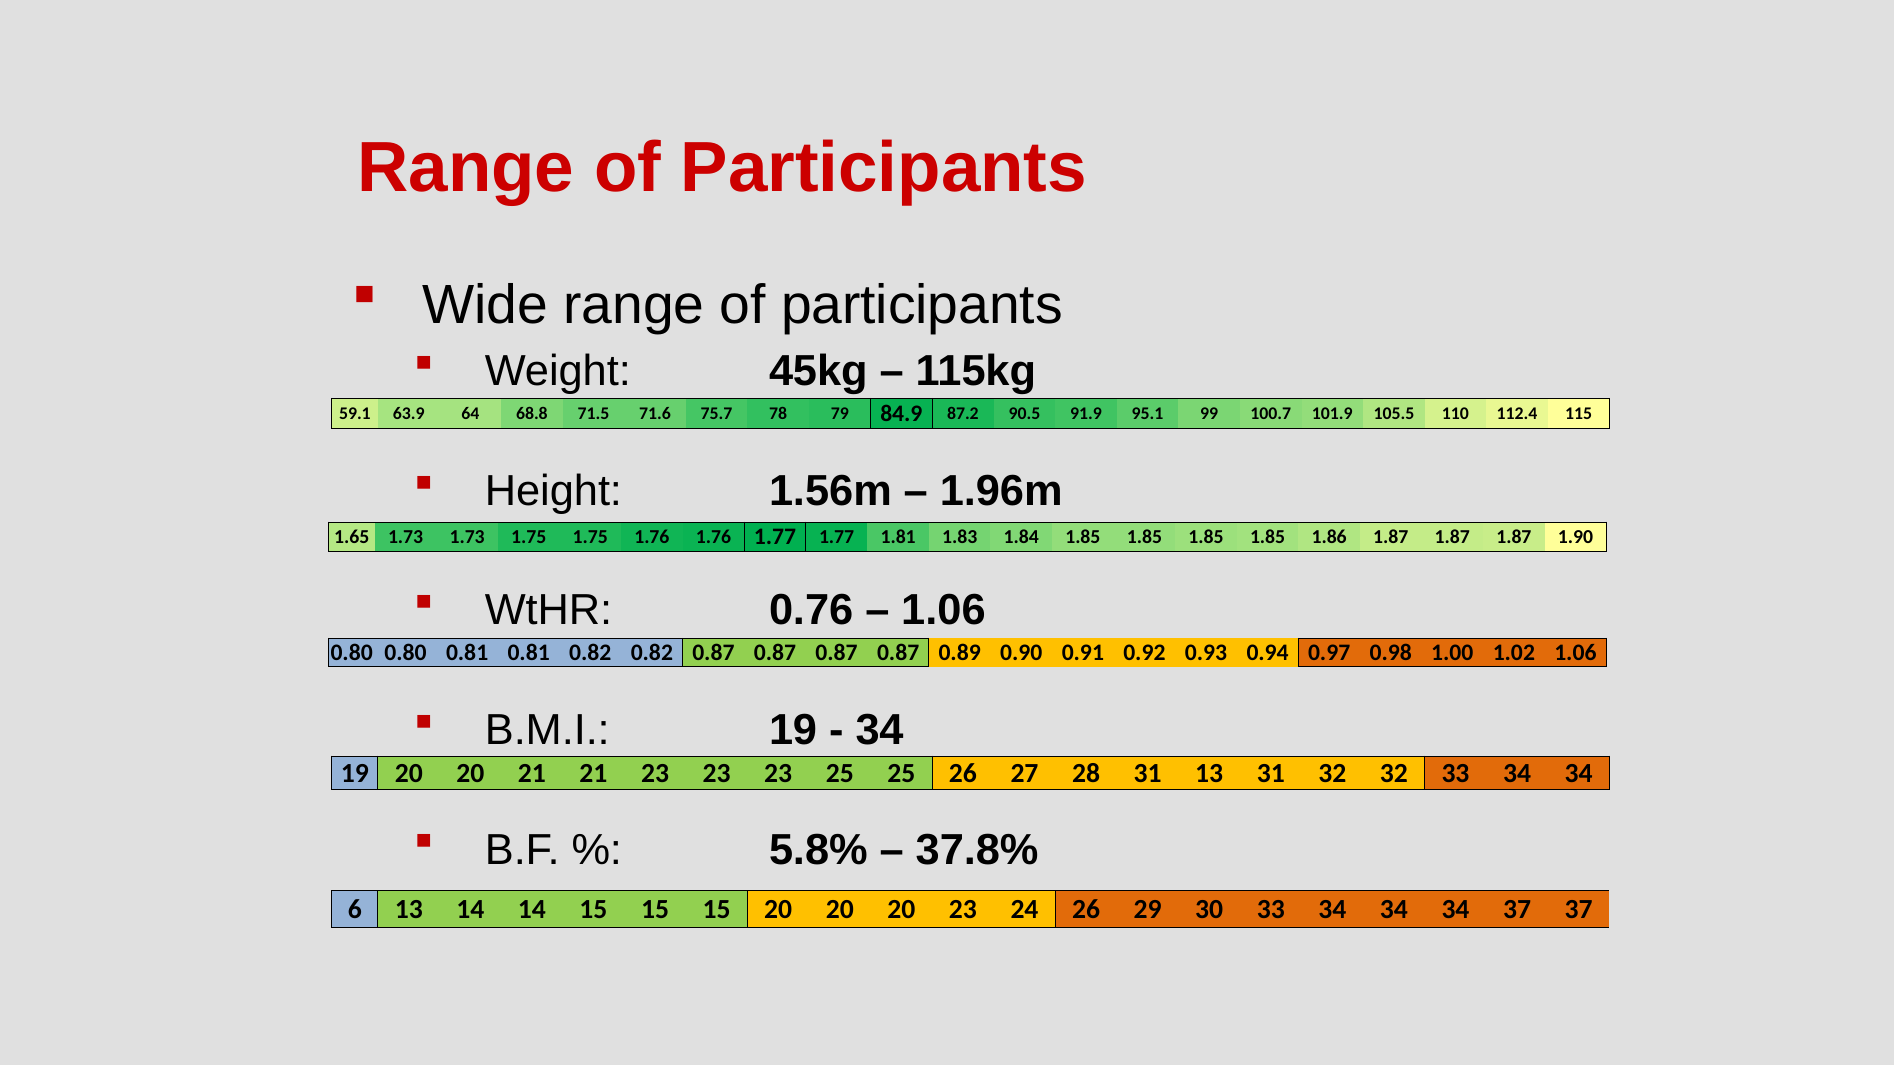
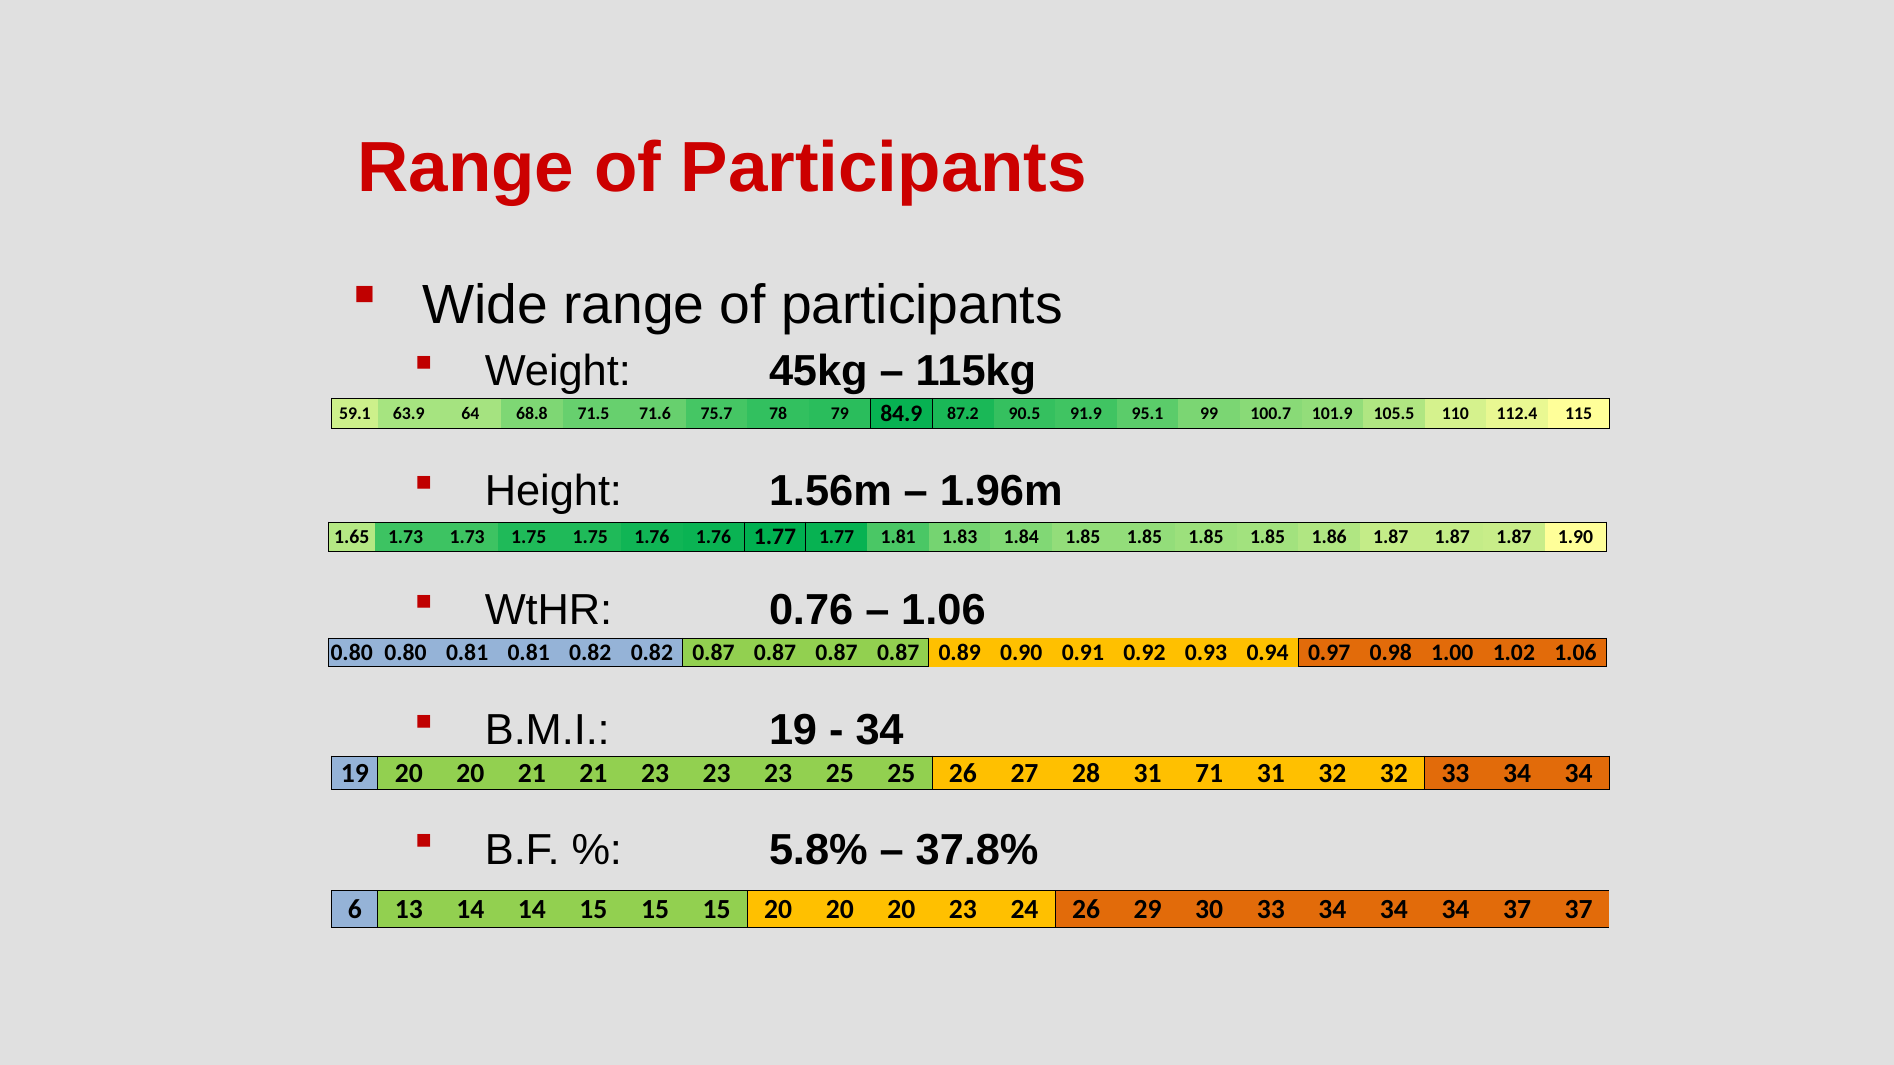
31 13: 13 -> 71
